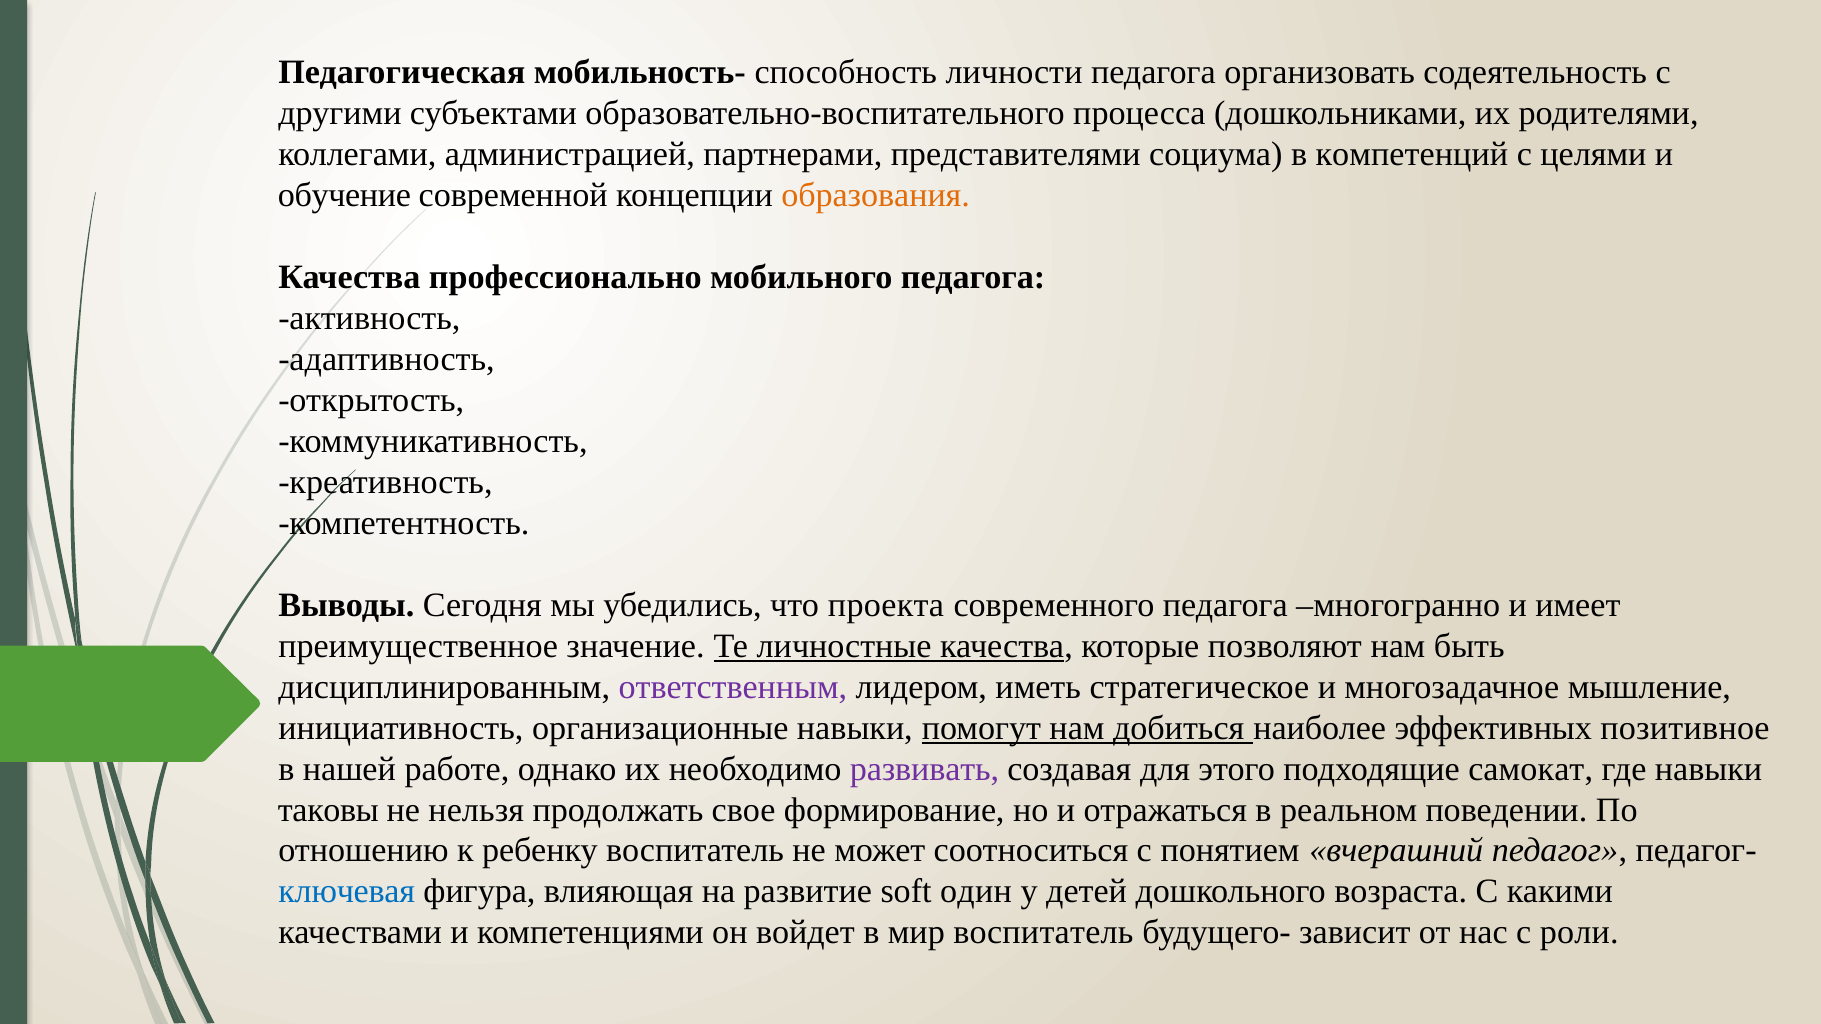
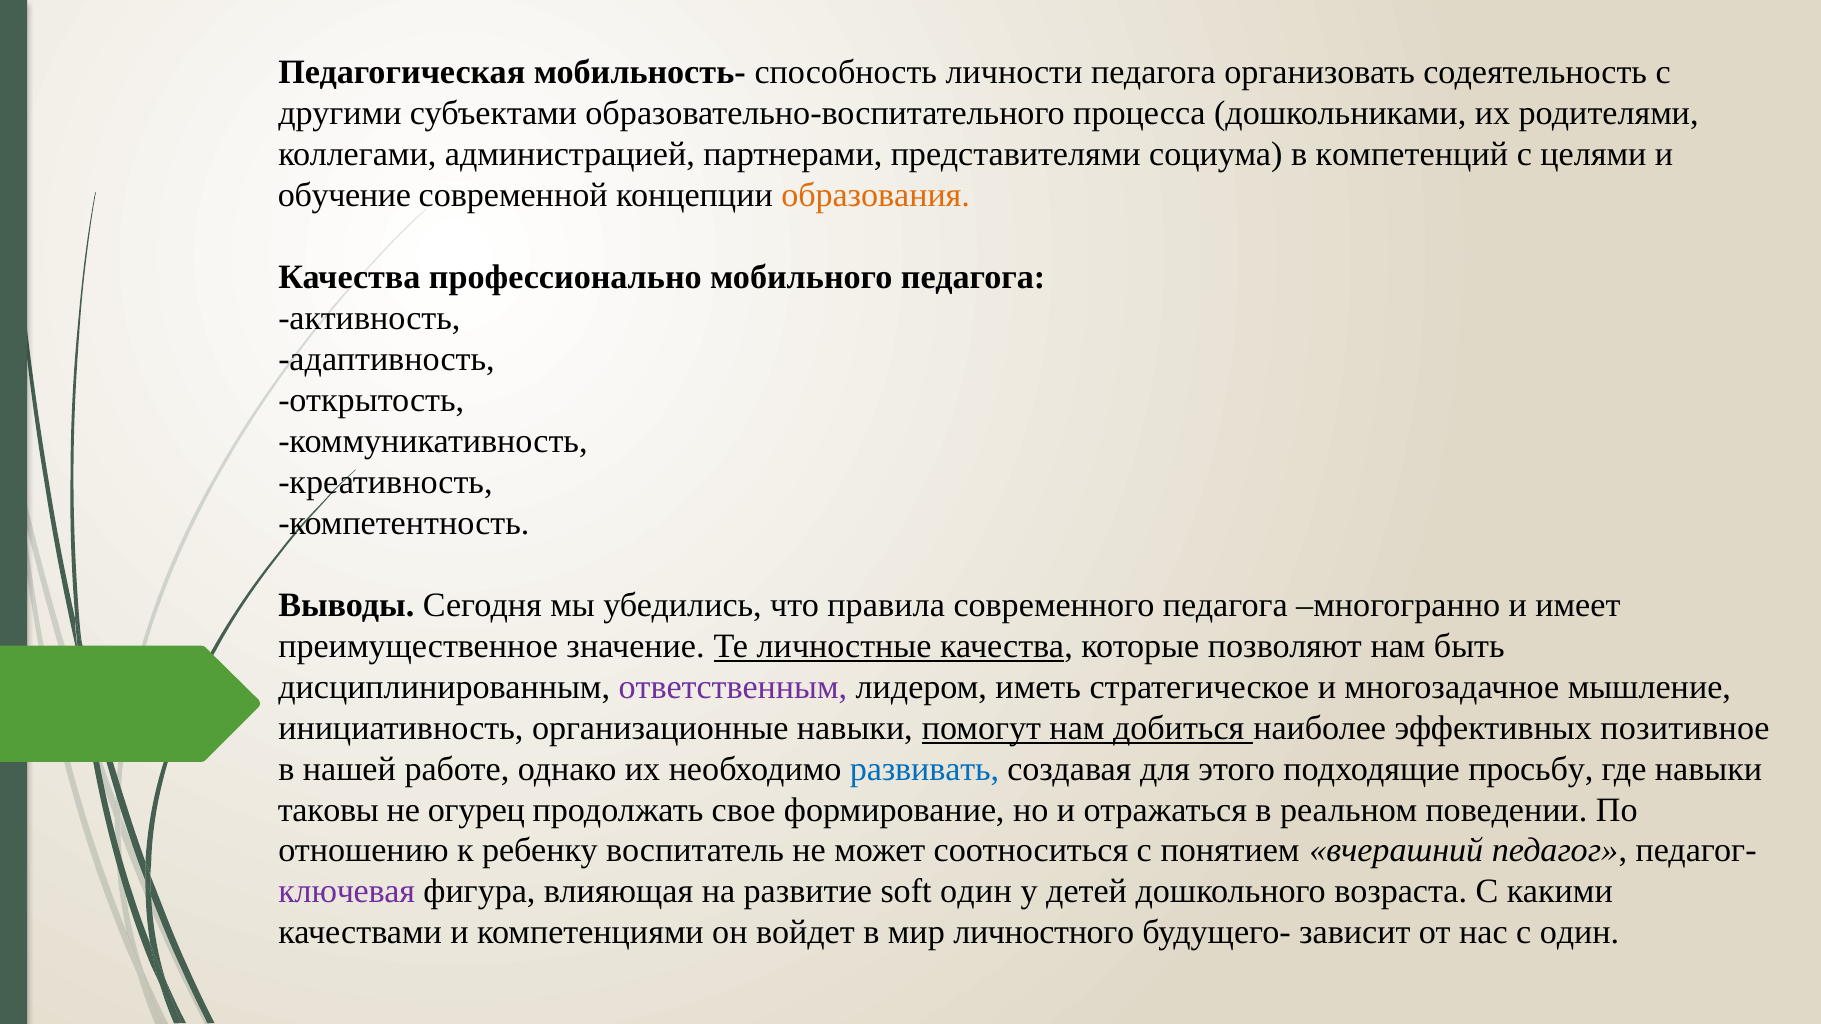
проекта: проекта -> правила
развивать colour: purple -> blue
самокат: самокат -> просьбу
нельзя: нельзя -> огурец
ключевая colour: blue -> purple
мир воспитатель: воспитатель -> личностного
с роли: роли -> один
